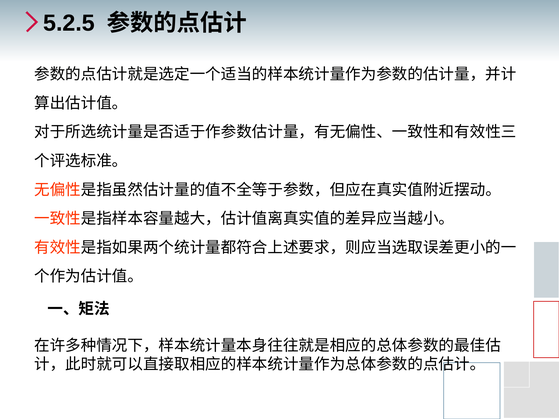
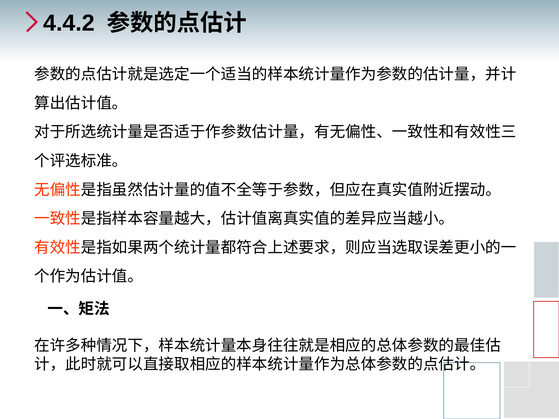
5.2.5: 5.2.5 -> 4.4.2
